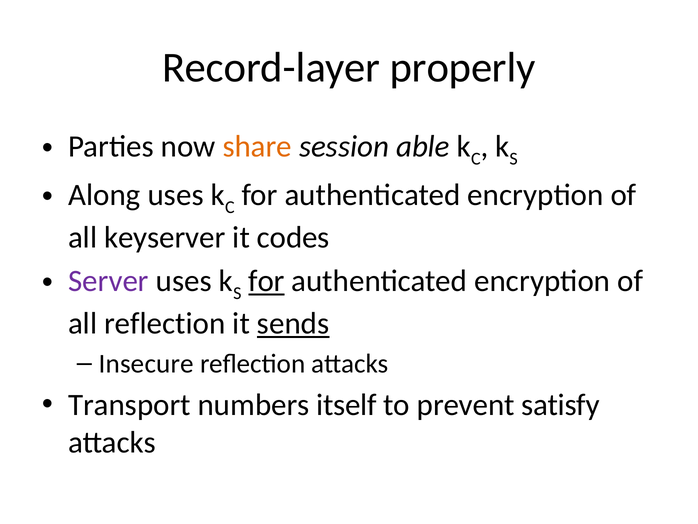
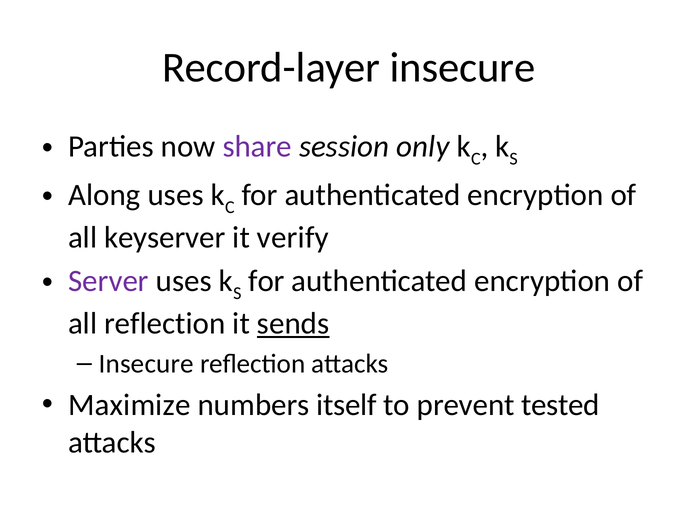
Record-layer properly: properly -> insecure
share colour: orange -> purple
able: able -> only
codes: codes -> verify
for at (266, 281) underline: present -> none
Transport: Transport -> Maximize
satisfy: satisfy -> tested
